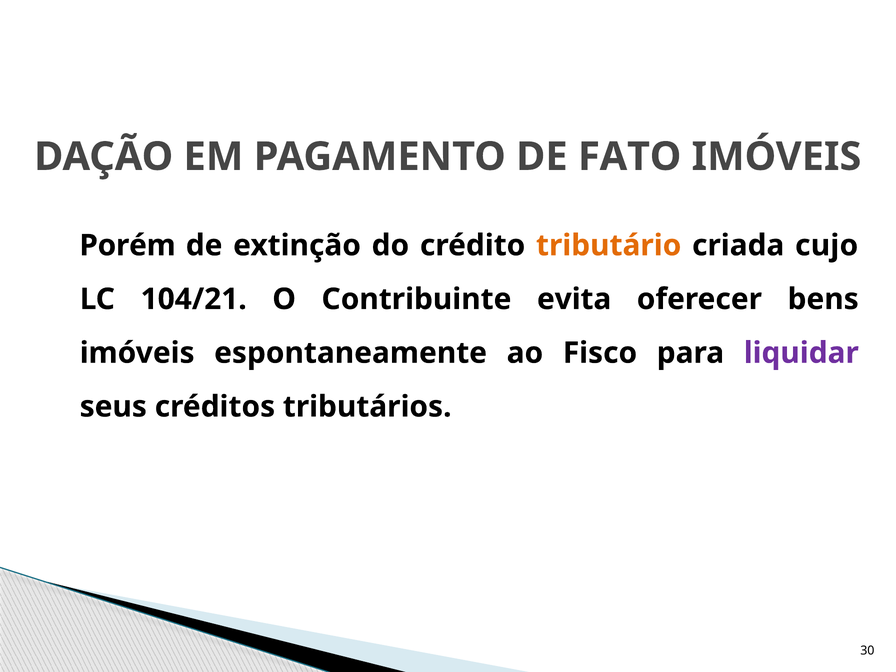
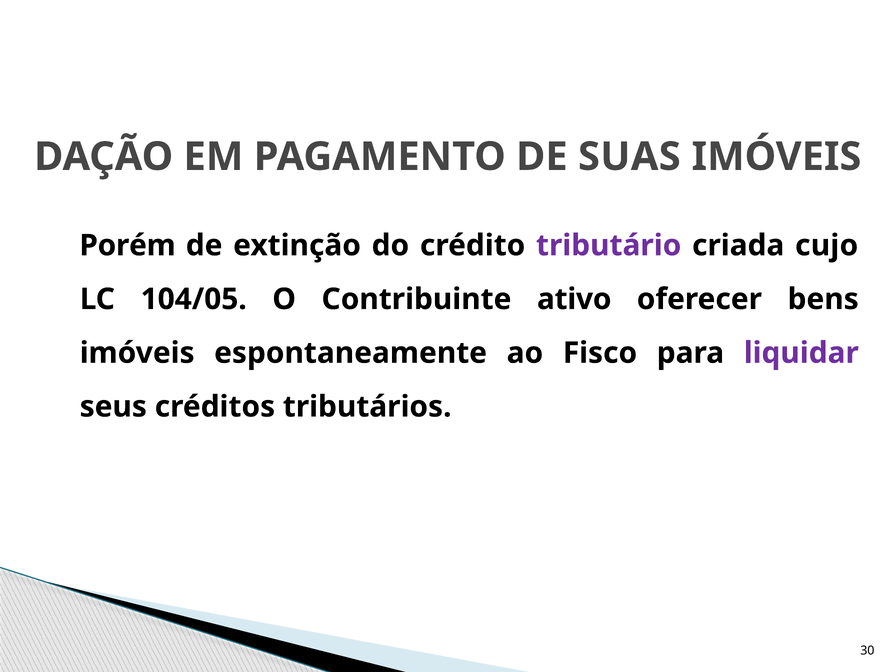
FATO: FATO -> SUAS
tributário colour: orange -> purple
104/21: 104/21 -> 104/05
evita: evita -> ativo
